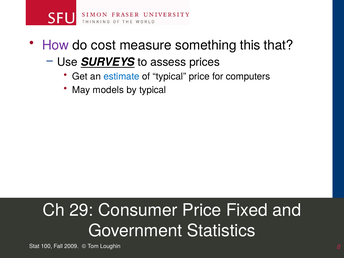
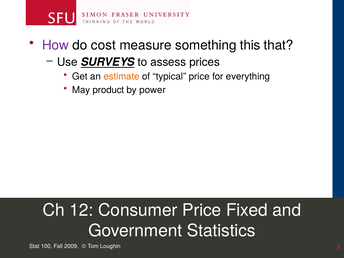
estimate colour: blue -> orange
computers: computers -> everything
models: models -> product
by typical: typical -> power
29: 29 -> 12
